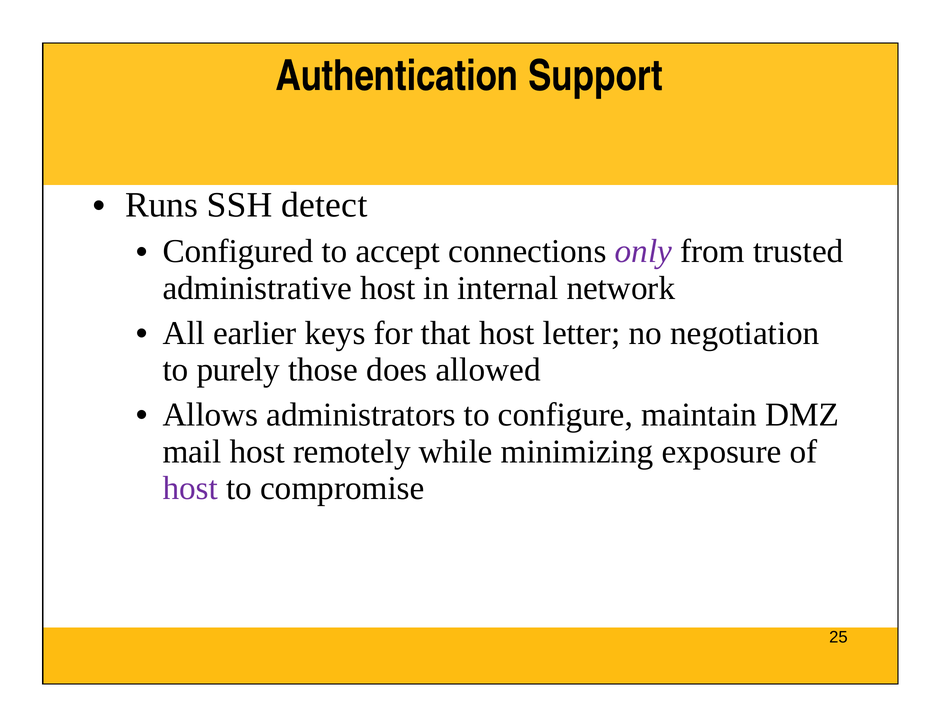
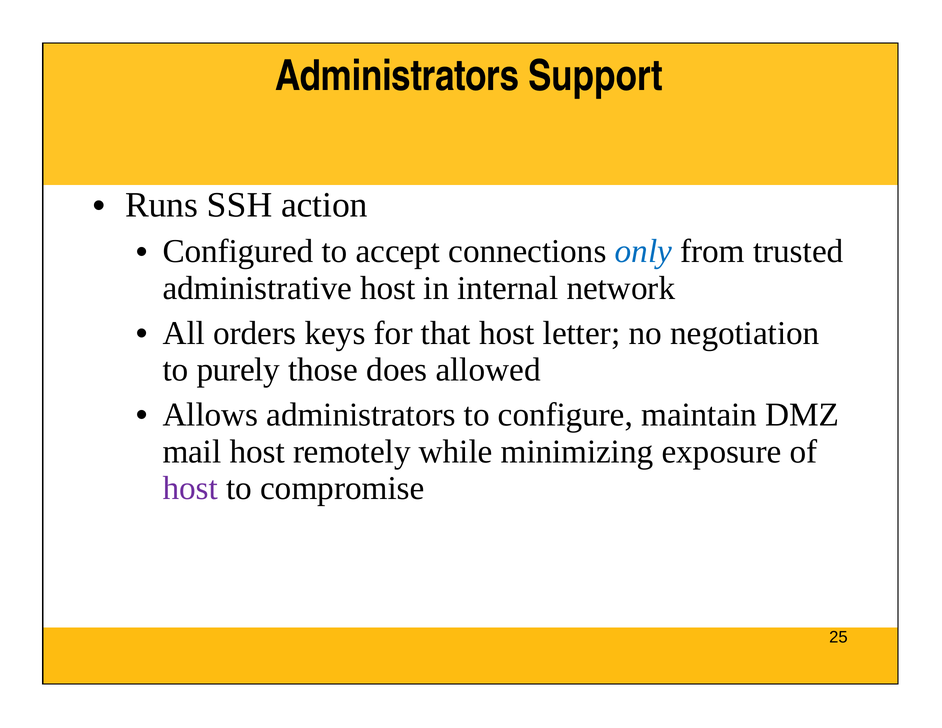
Authentication at (397, 76): Authentication -> Administrators
detect: detect -> action
only colour: purple -> blue
earlier: earlier -> orders
